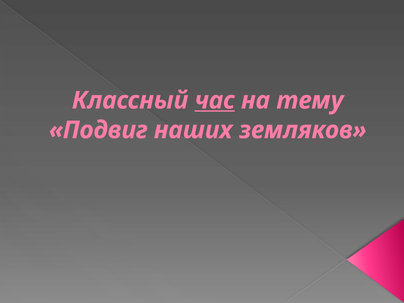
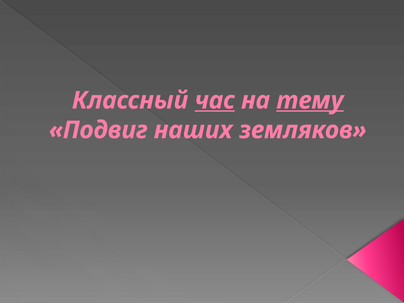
тему underline: none -> present
